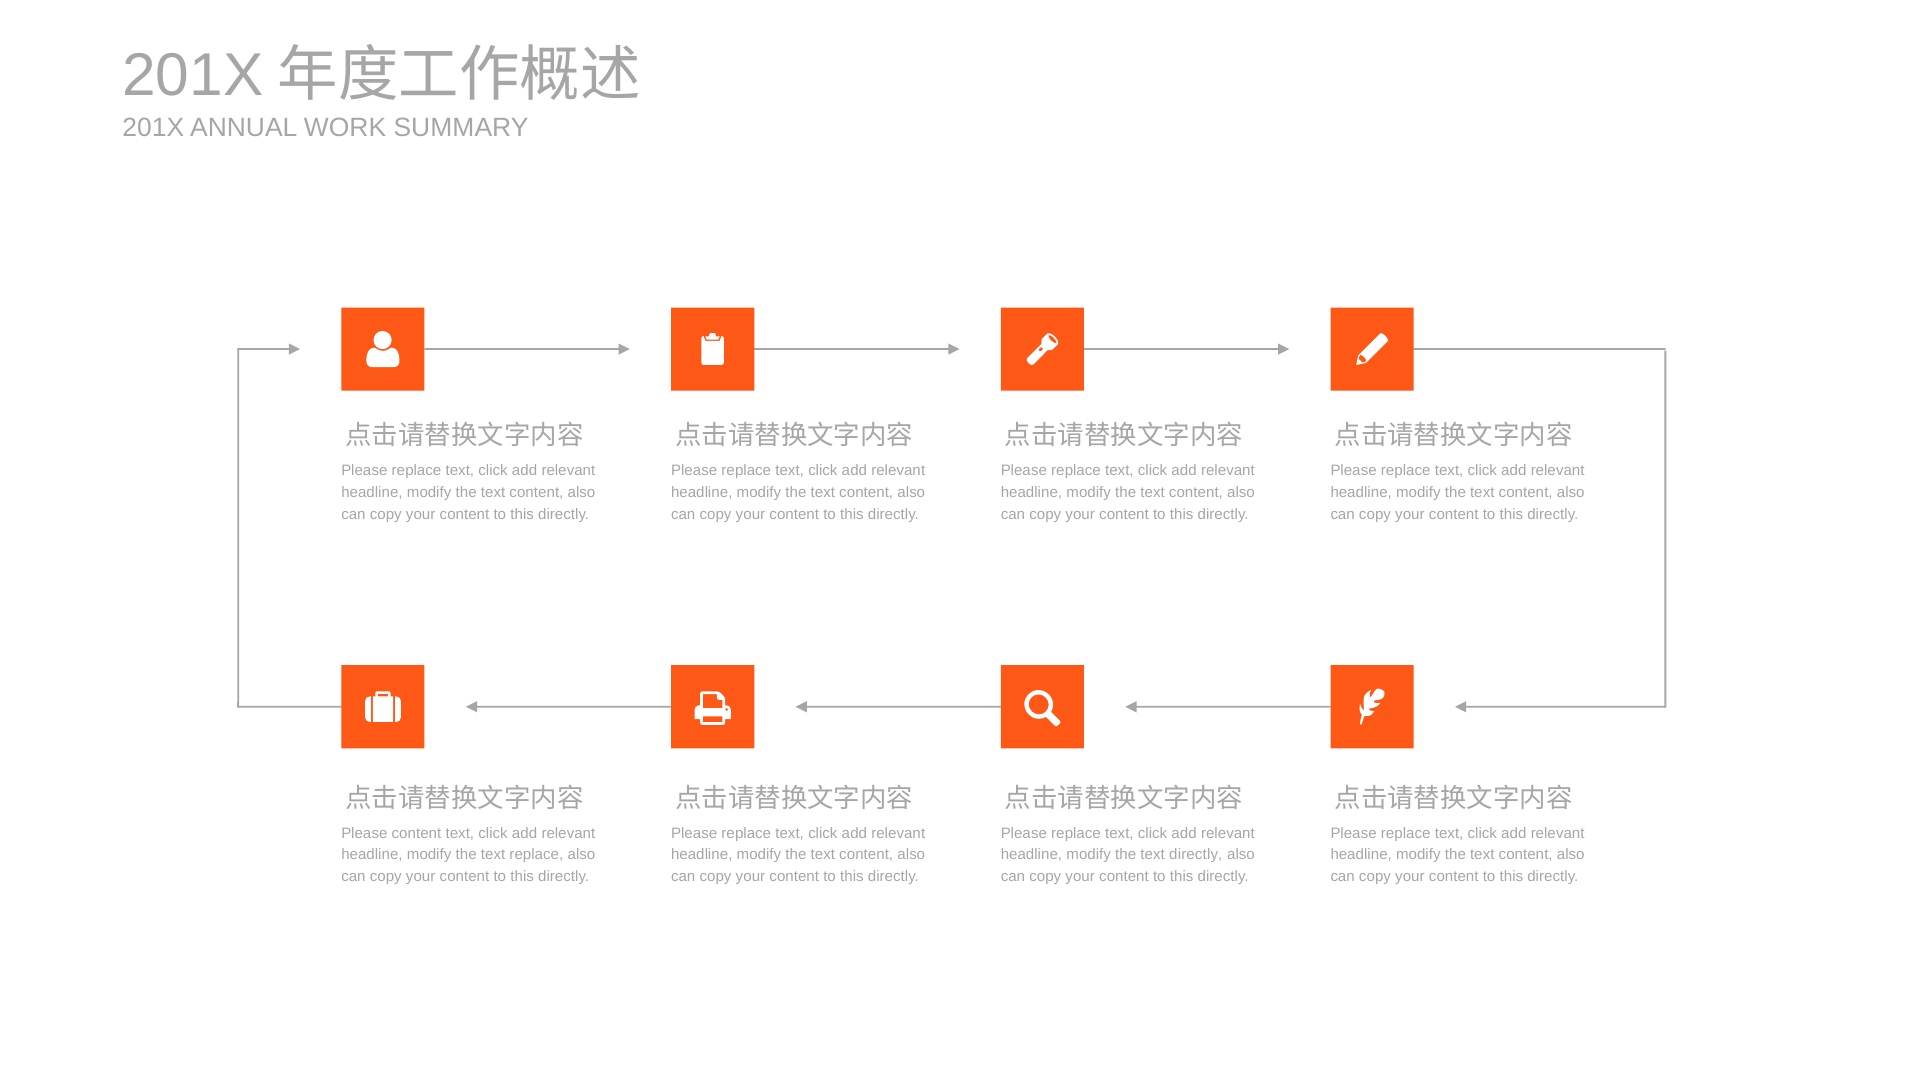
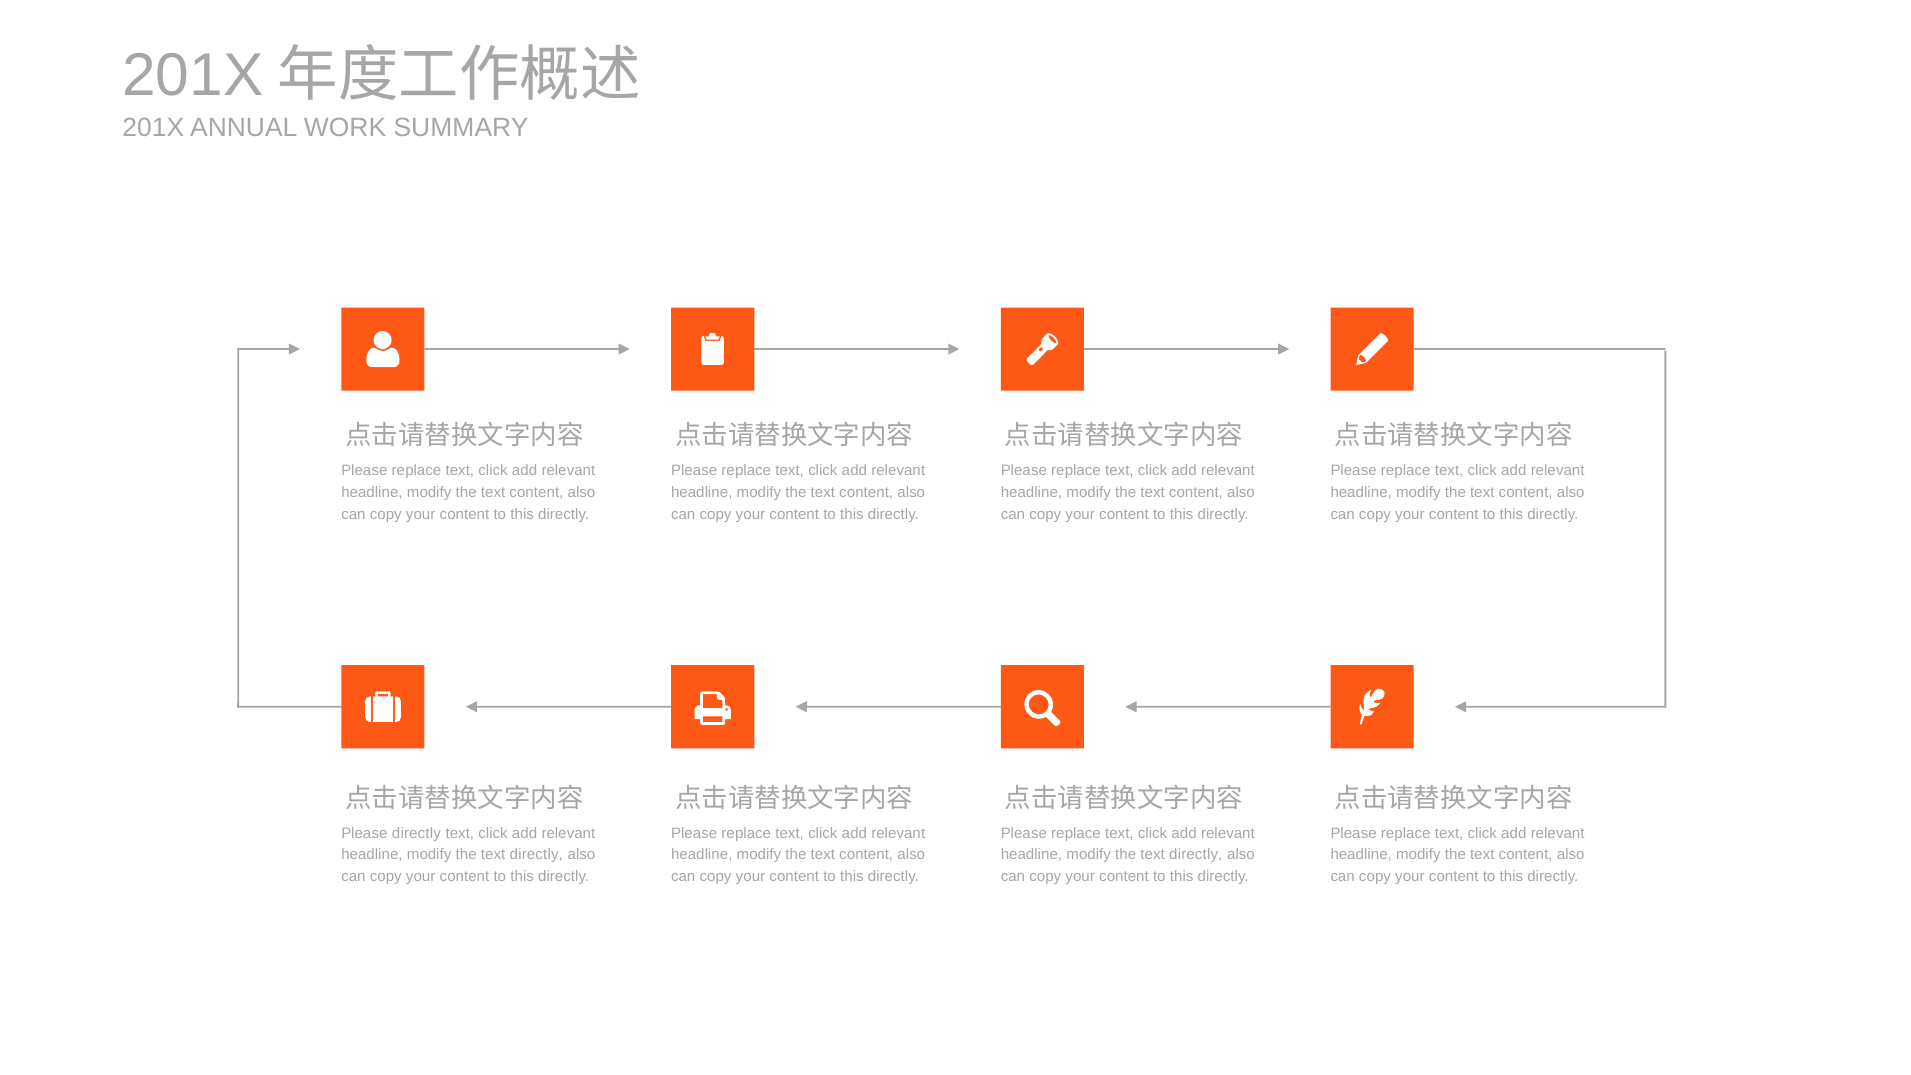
Please content: content -> directly
replace at (536, 855): replace -> directly
